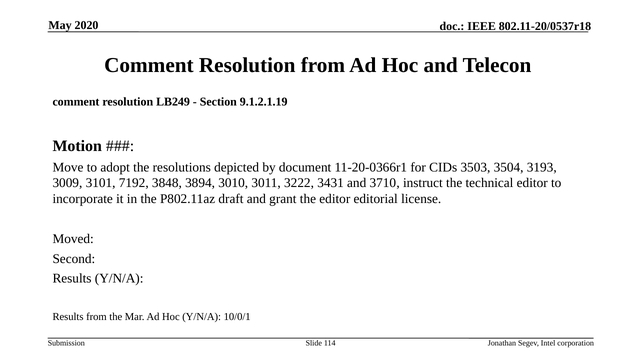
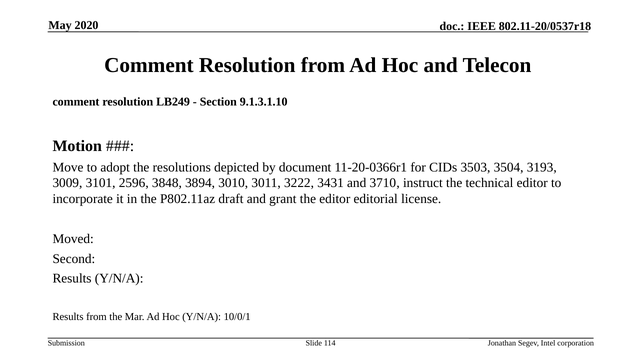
9.1.2.1.19: 9.1.2.1.19 -> 9.1.3.1.10
7192: 7192 -> 2596
